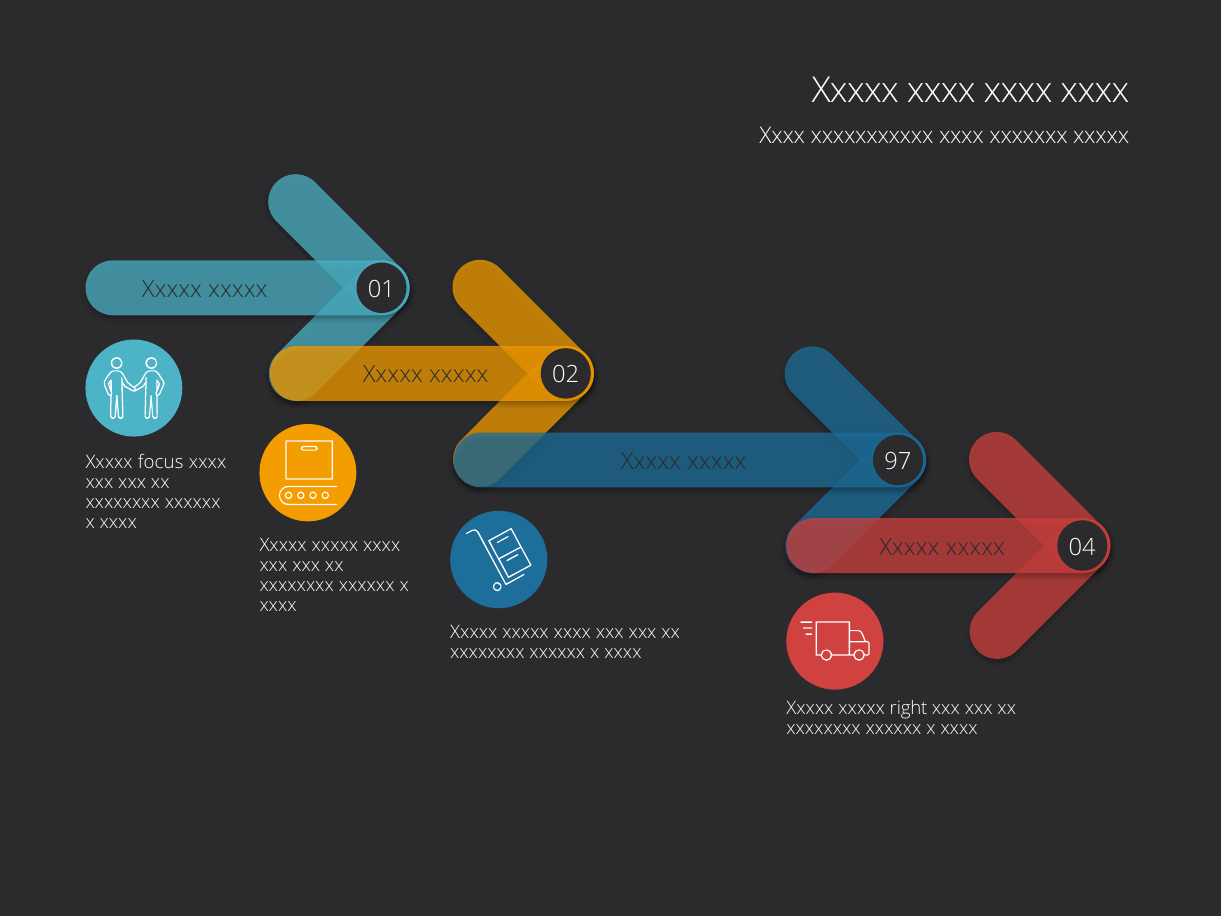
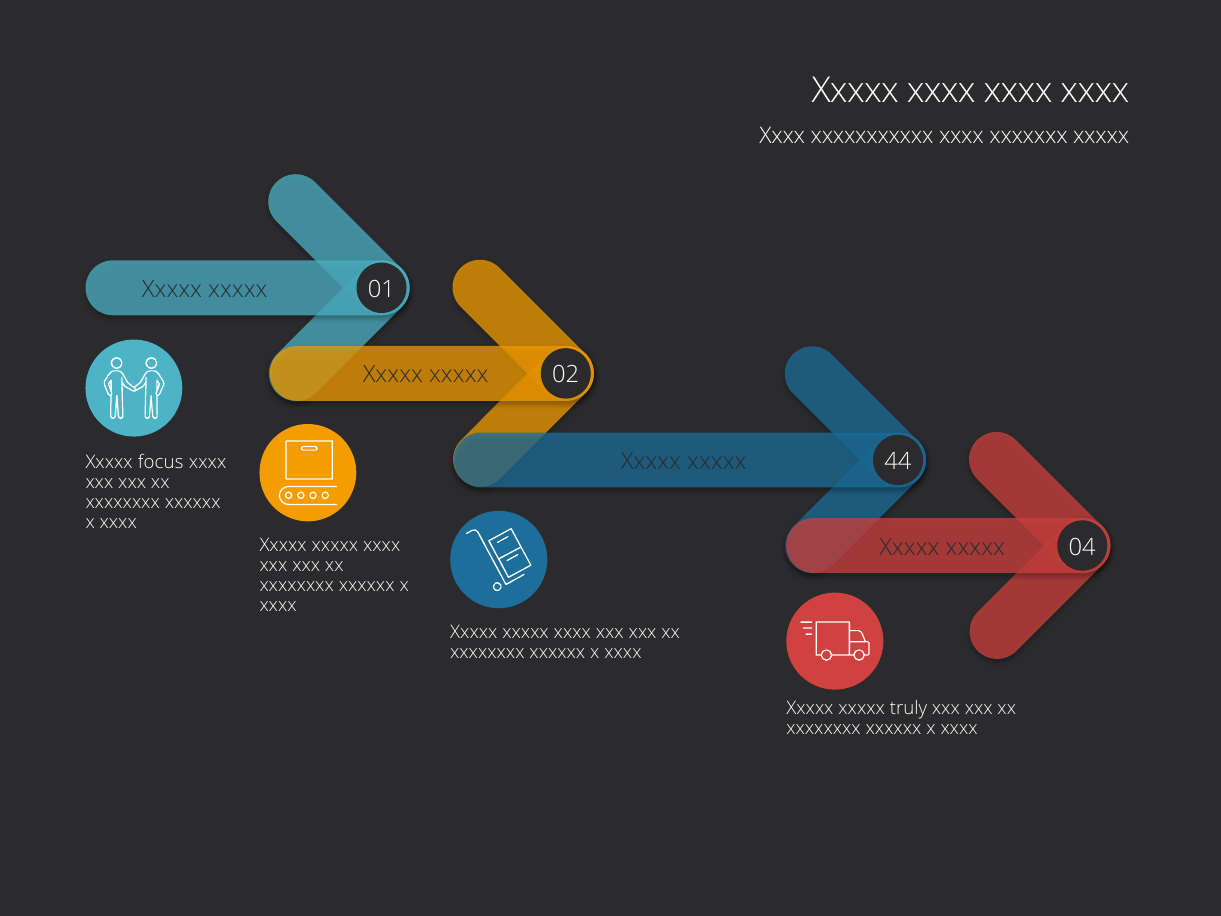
97: 97 -> 44
right: right -> truly
